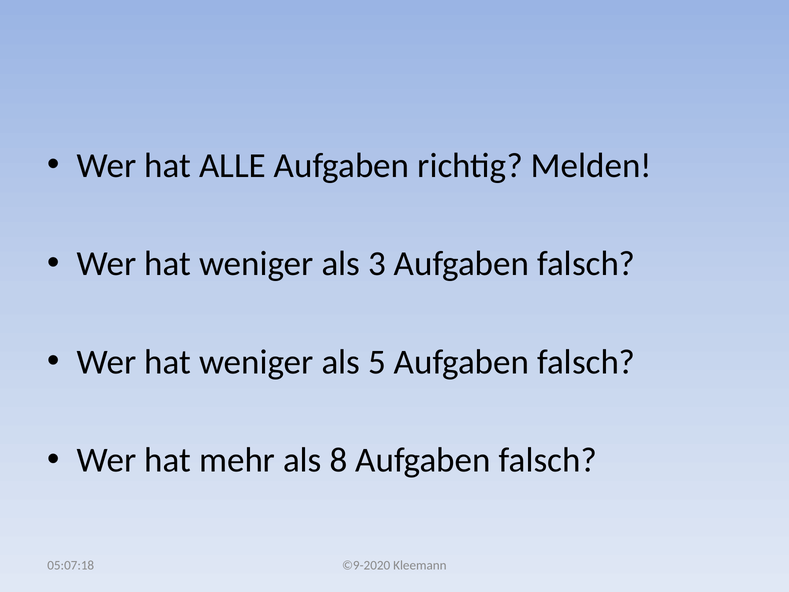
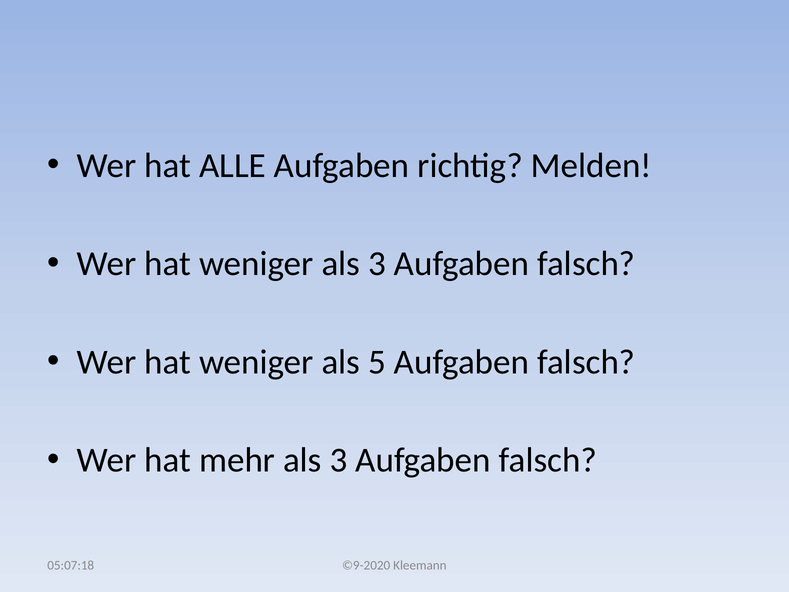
mehr als 8: 8 -> 3
